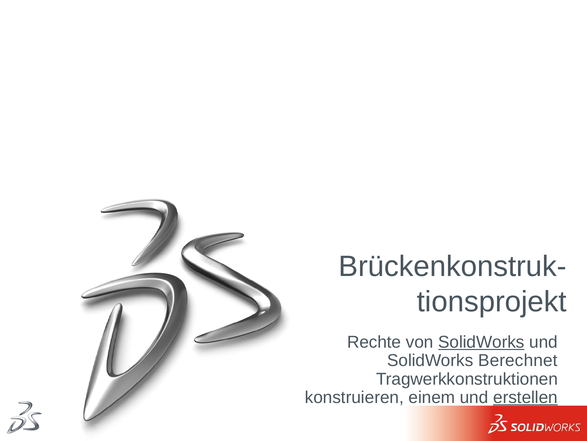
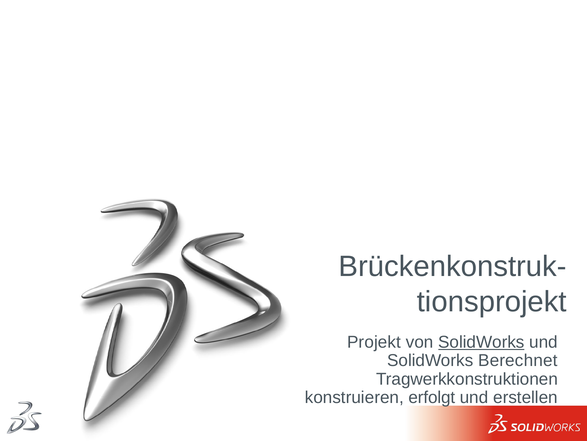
Rechte: Rechte -> Projekt
einem: einem -> erfolgt
erstellen underline: present -> none
